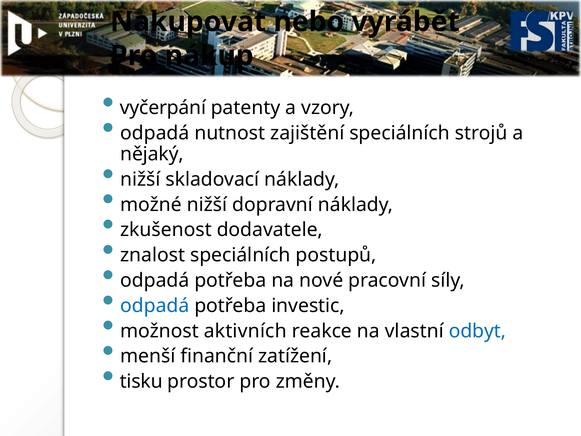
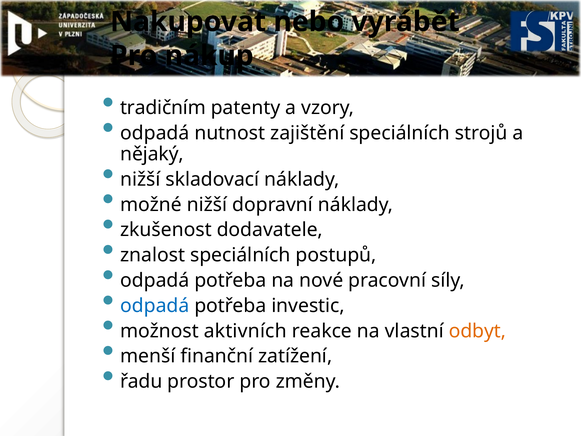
vyčerpání: vyčerpání -> tradičním
odbyt colour: blue -> orange
tisku: tisku -> řadu
